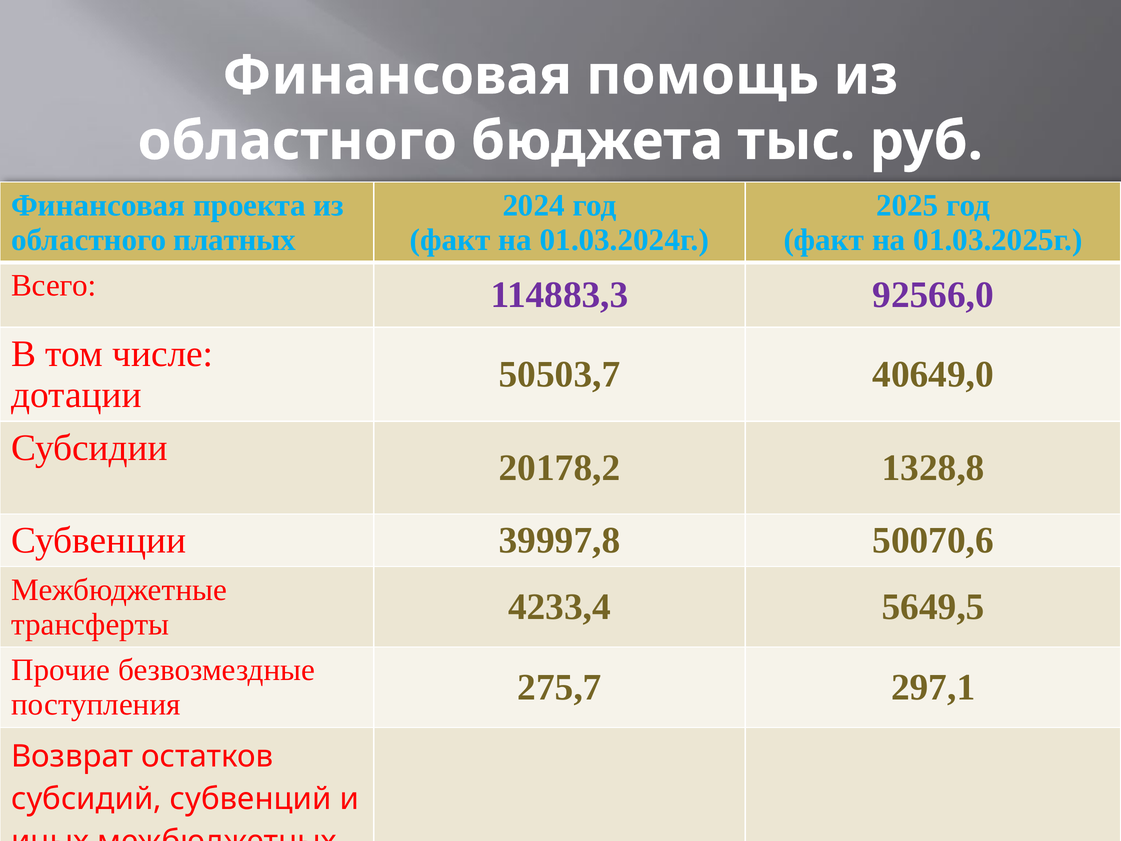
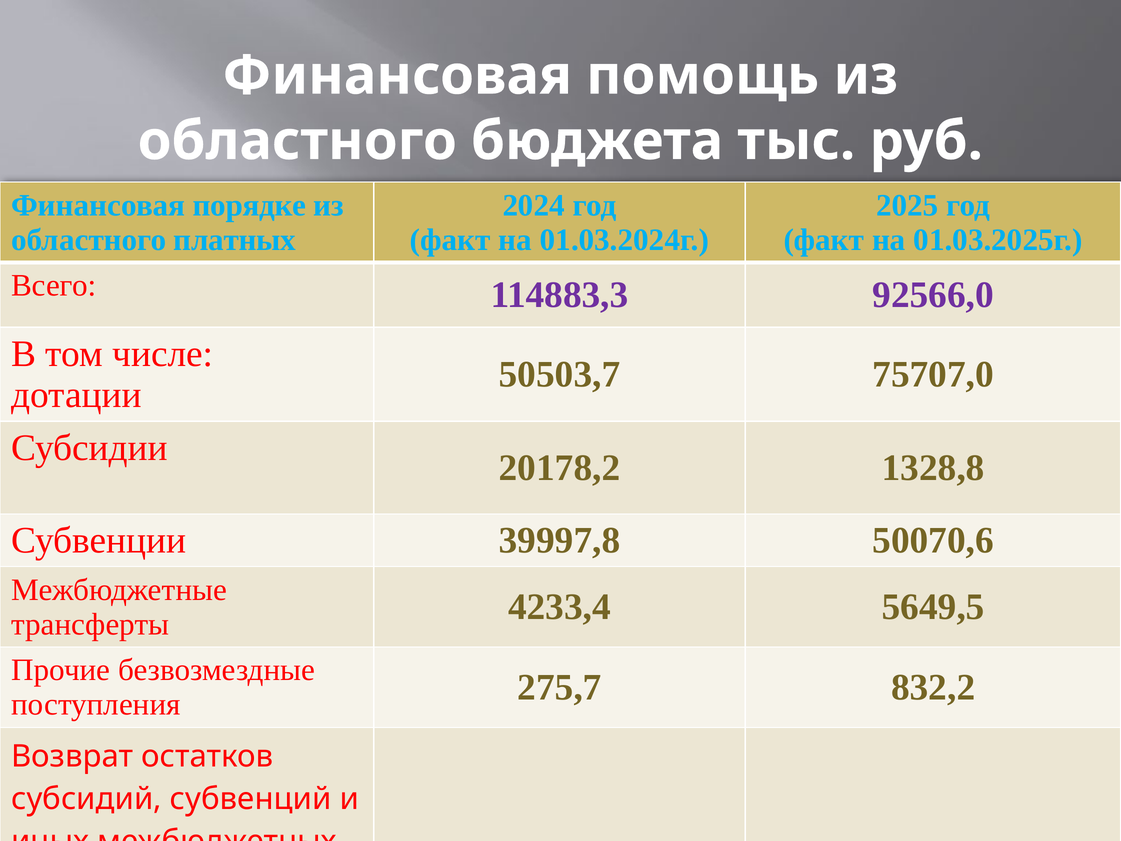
проекта: проекта -> порядке
40649,0: 40649,0 -> 75707,0
297,1: 297,1 -> 832,2
